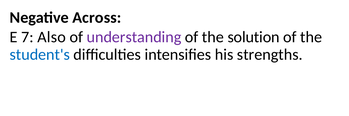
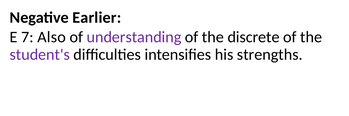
Across: Across -> Earlier
solution: solution -> discrete
student's colour: blue -> purple
